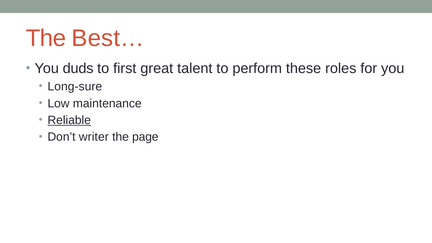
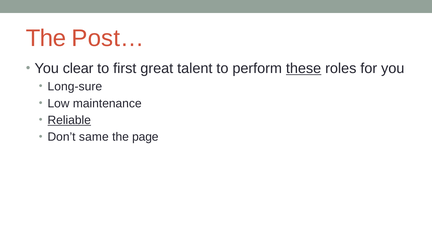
Best…: Best… -> Post…
duds: duds -> clear
these underline: none -> present
writer: writer -> same
